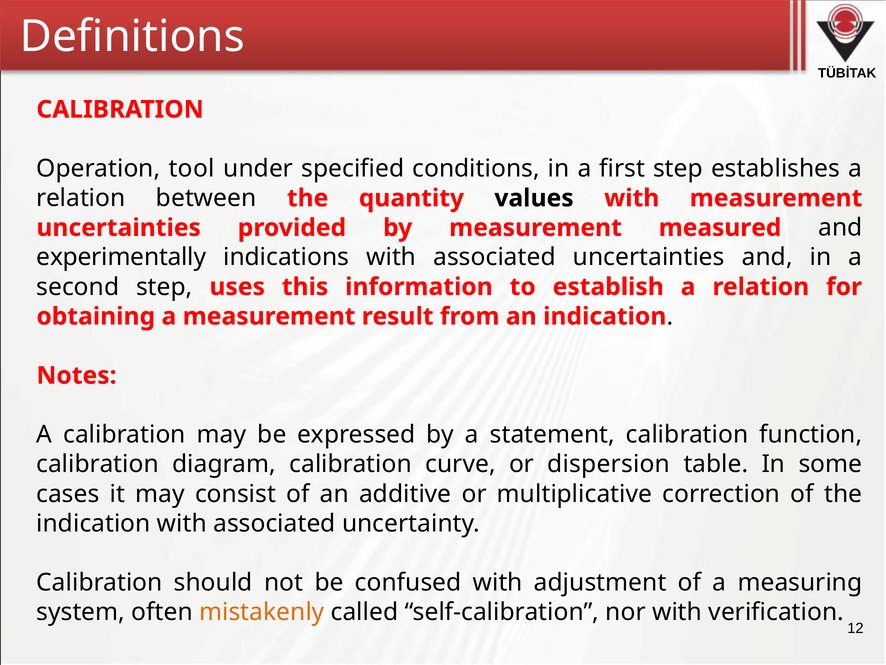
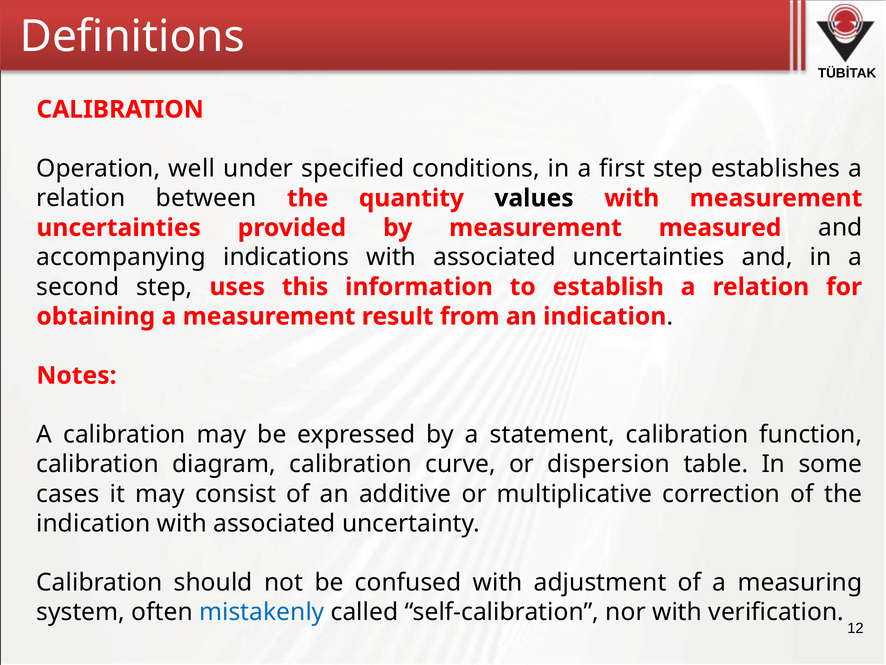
tool: tool -> well
experimentally: experimentally -> accompanying
mistakenly colour: orange -> blue
